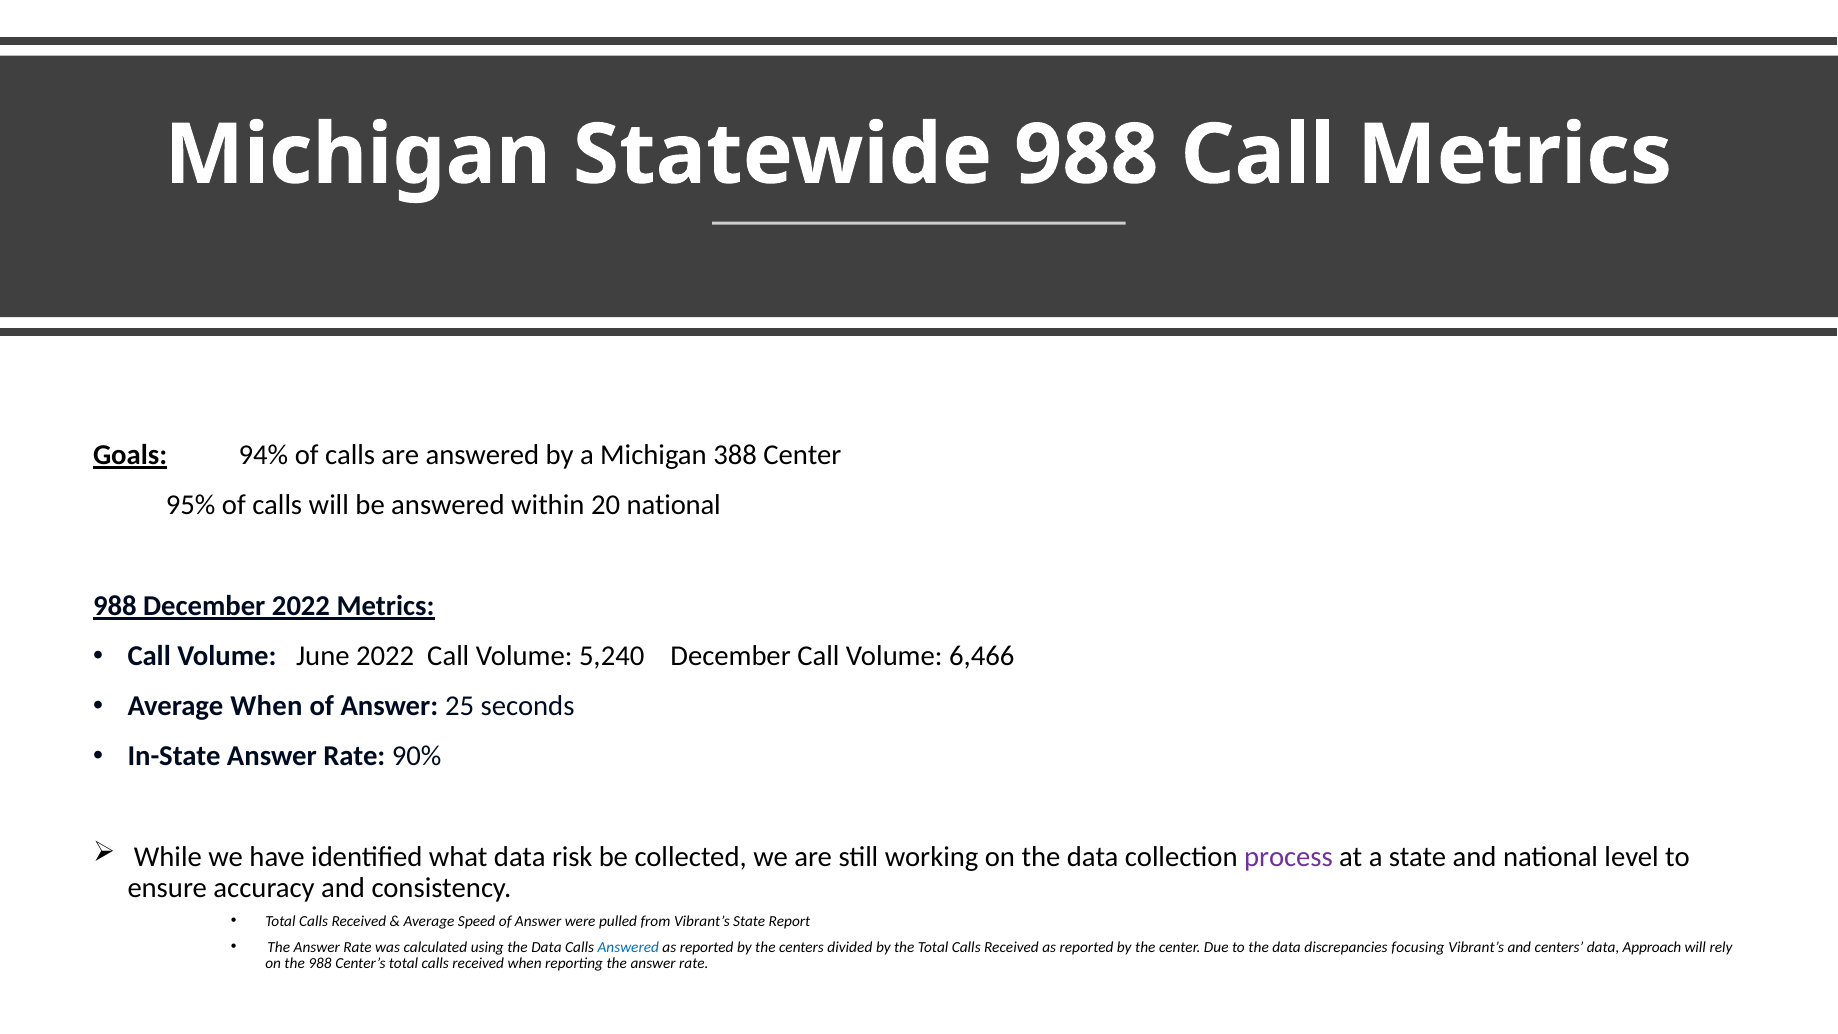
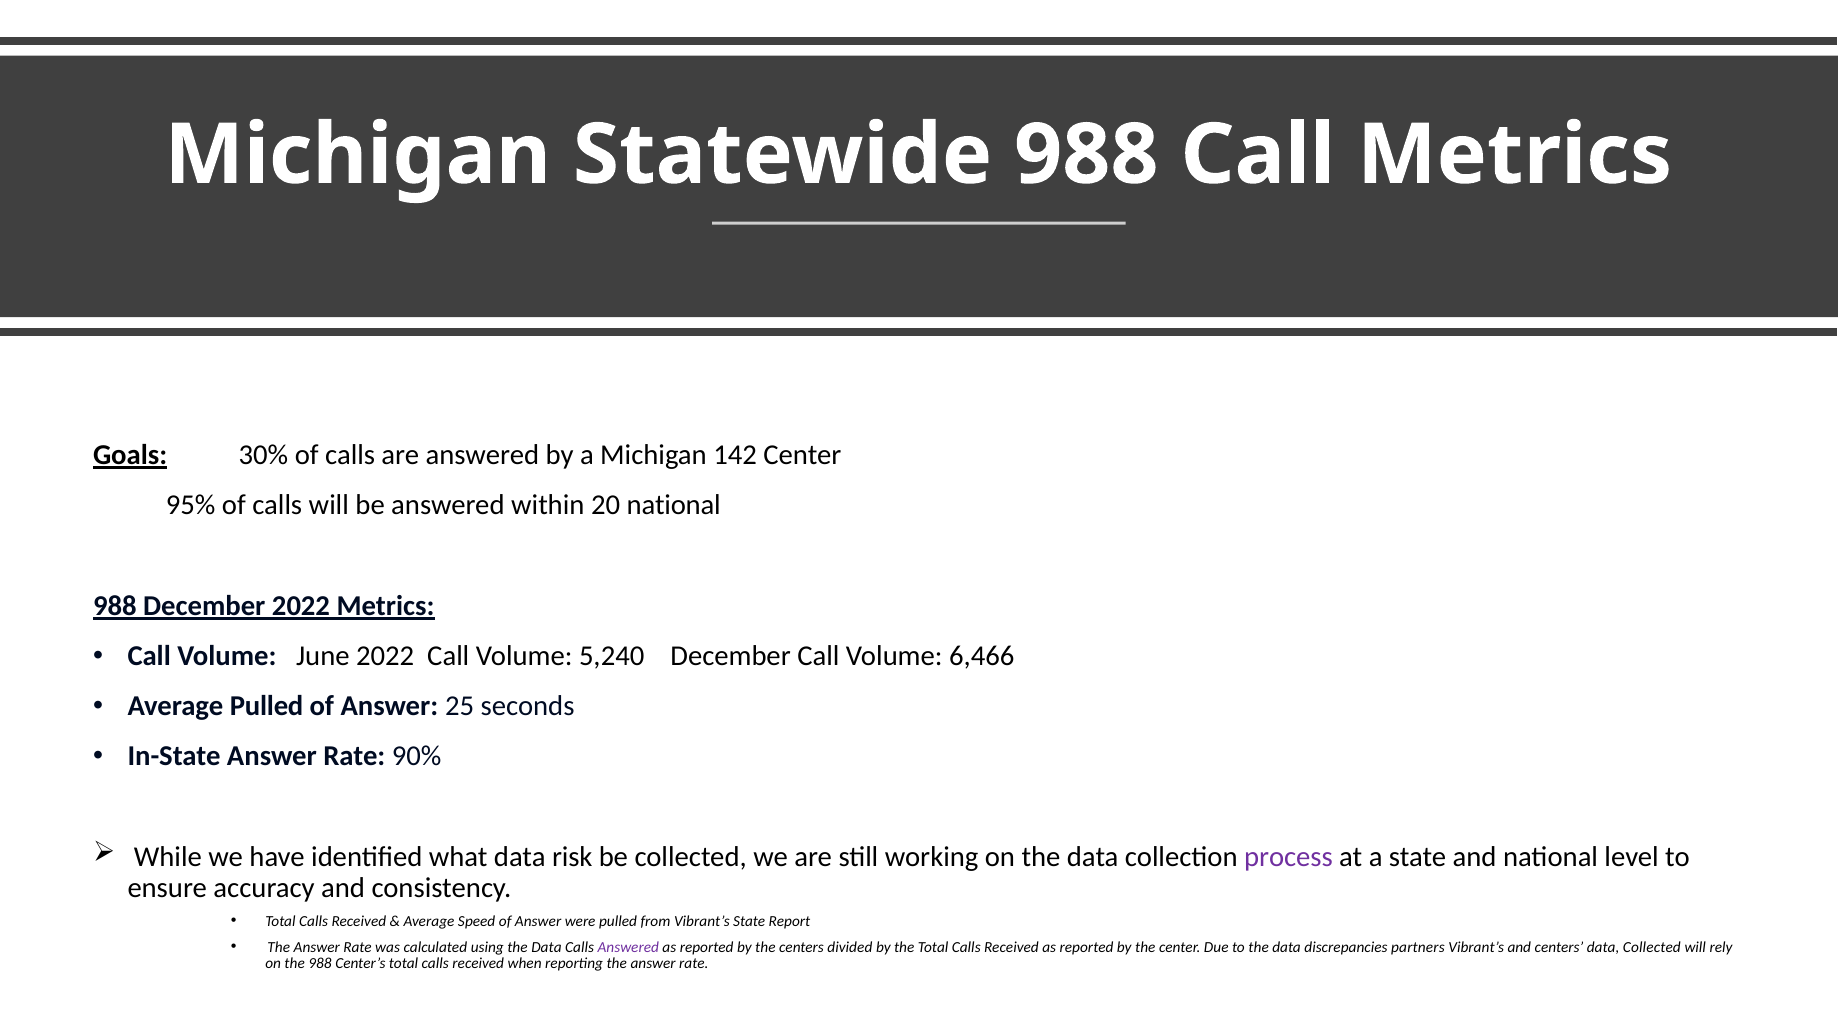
94%: 94% -> 30%
388: 388 -> 142
Average When: When -> Pulled
Answered at (628, 947) colour: blue -> purple
focusing: focusing -> partners
data Approach: Approach -> Collected
